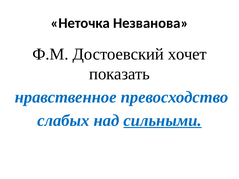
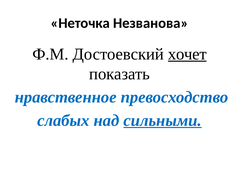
хочет underline: none -> present
